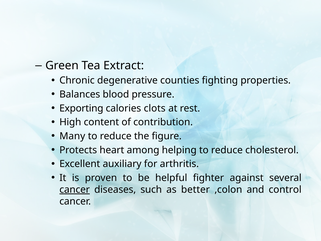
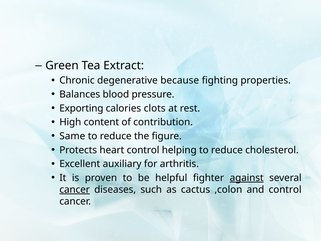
counties: counties -> because
Many: Many -> Same
heart among: among -> control
against underline: none -> present
better: better -> cactus
